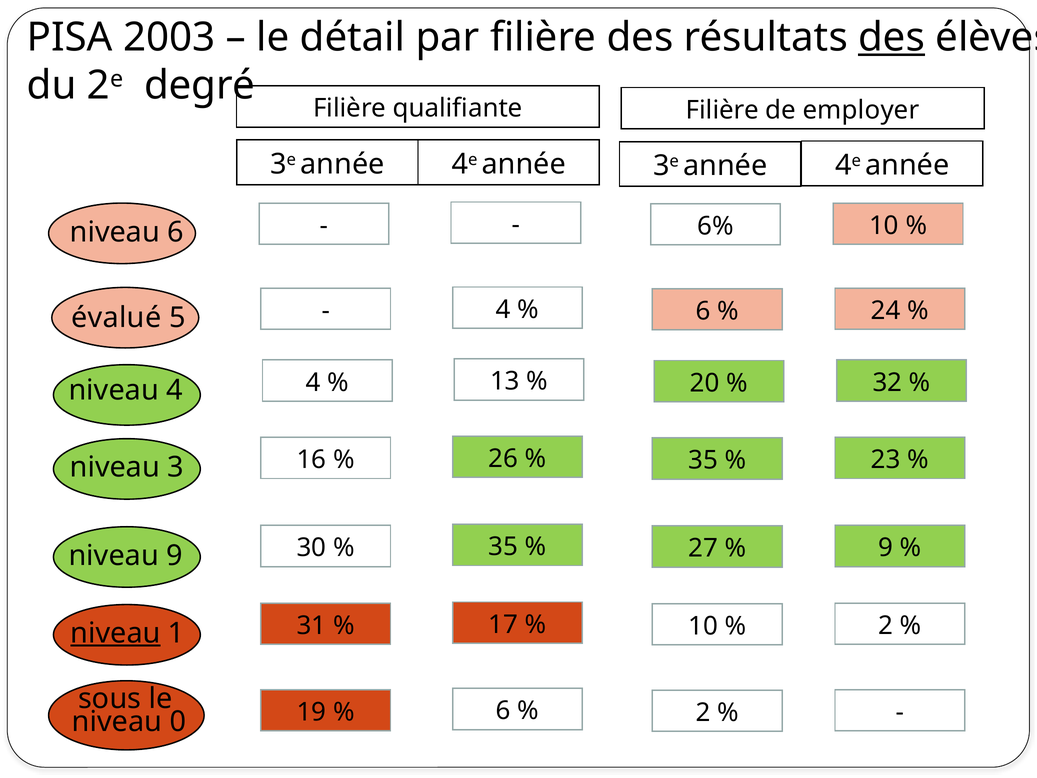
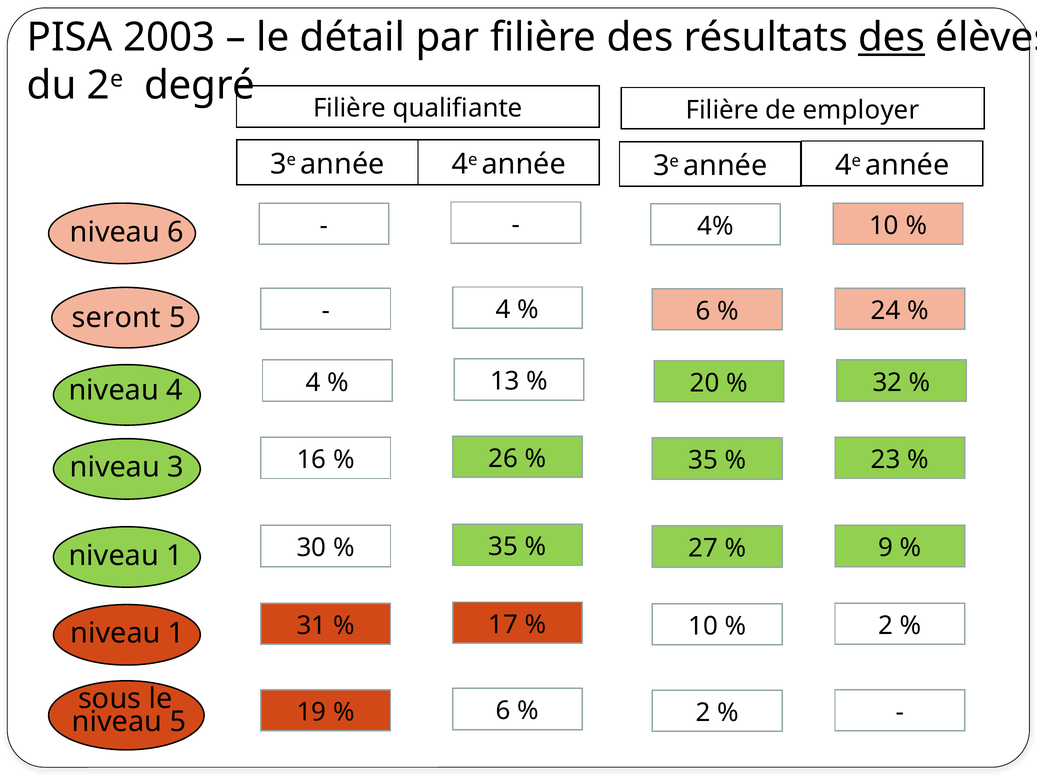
6%: 6% -> 4%
évalué: évalué -> seront
9 at (175, 555): 9 -> 1
niveau at (115, 633) underline: present -> none
niveau 0: 0 -> 5
